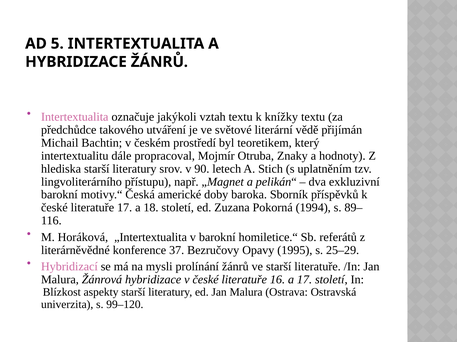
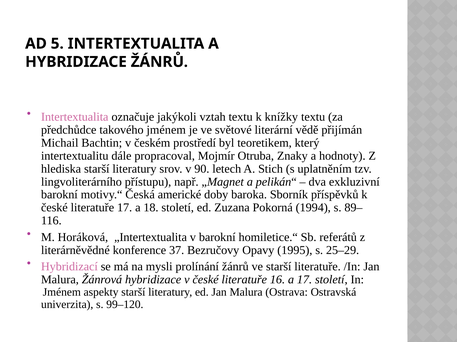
takového utváření: utváření -> jménem
Blízkost at (62, 293): Blízkost -> Jménem
